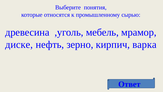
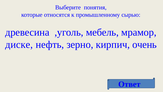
варка: варка -> очень
